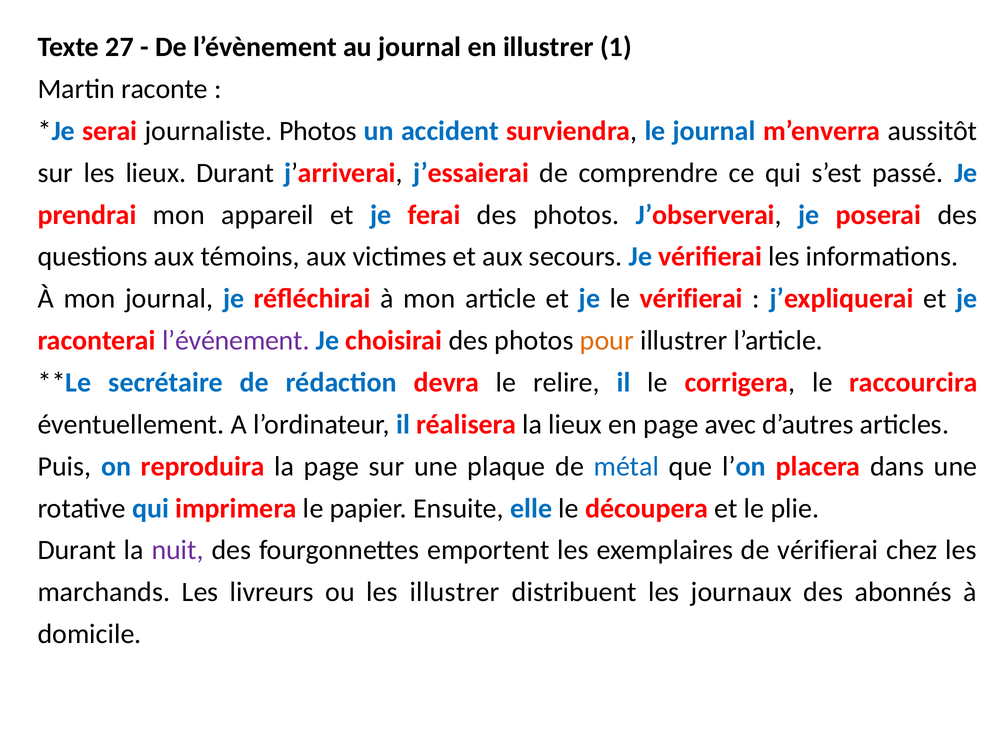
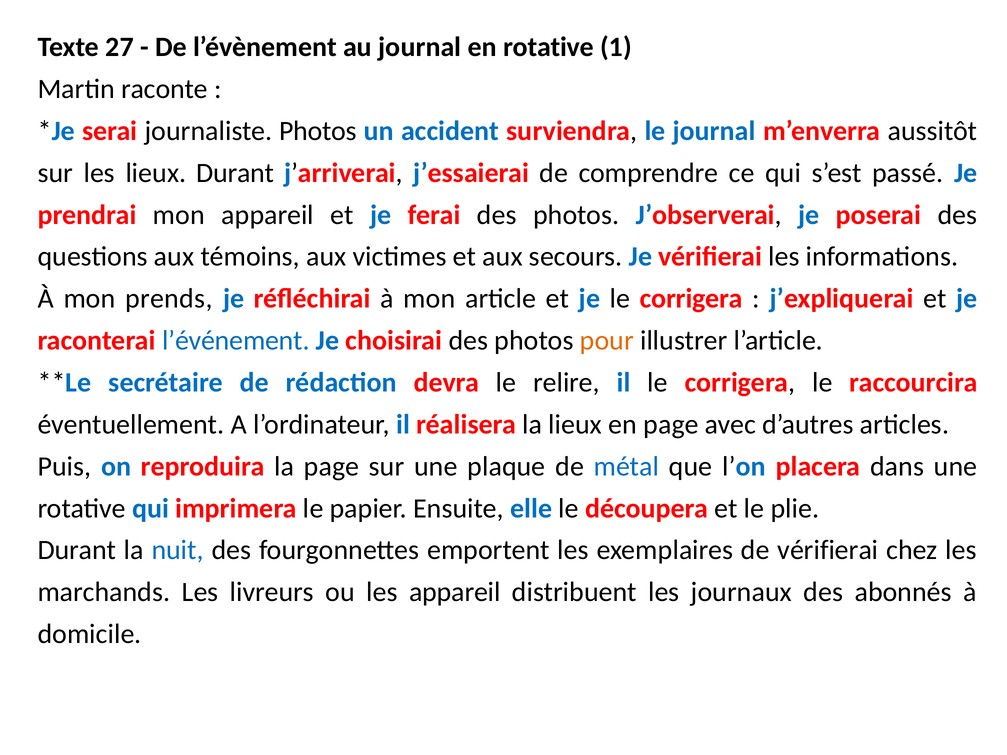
en illustrer: illustrer -> rotative
mon journal: journal -> prends
je le vérifierai: vérifierai -> corrigera
l’événement colour: purple -> blue
nuit colour: purple -> blue
les illustrer: illustrer -> appareil
